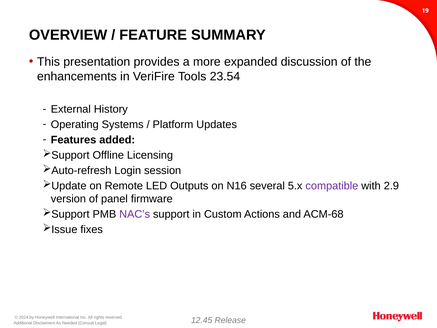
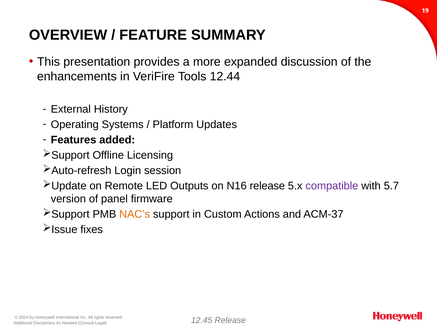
23.54: 23.54 -> 12.44
N16 several: several -> release
2.9: 2.9 -> 5.7
NAC’s colour: purple -> orange
ACM-68: ACM-68 -> ACM-37
